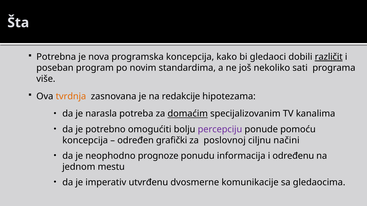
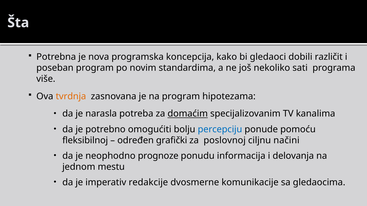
različit underline: present -> none
na redakcije: redakcije -> program
percepciju colour: purple -> blue
koncepcija at (85, 141): koncepcija -> fleksibilnoj
određenu: određenu -> delovanja
utvrđenu: utvrđenu -> redakcije
